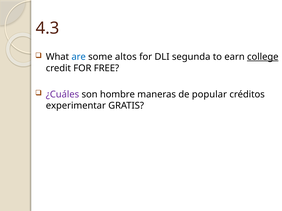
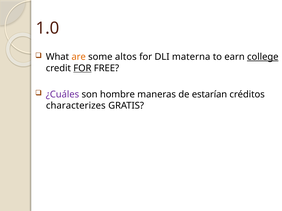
4.3: 4.3 -> 1.0
are colour: blue -> orange
segunda: segunda -> materna
FOR at (82, 68) underline: none -> present
popular: popular -> estarían
experimentar: experimentar -> characterizes
